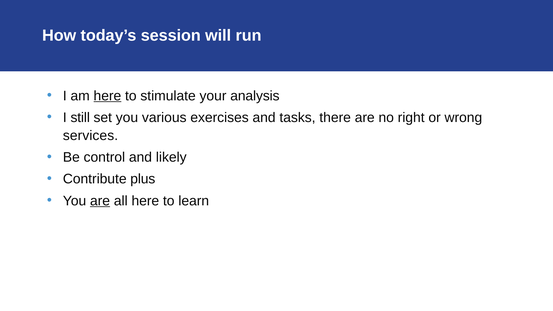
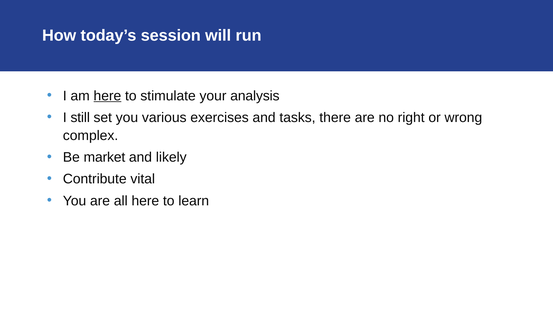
services: services -> complex
control: control -> market
plus: plus -> vital
are at (100, 201) underline: present -> none
